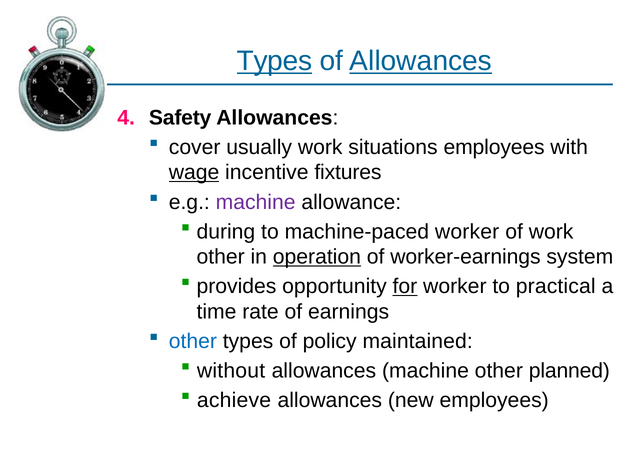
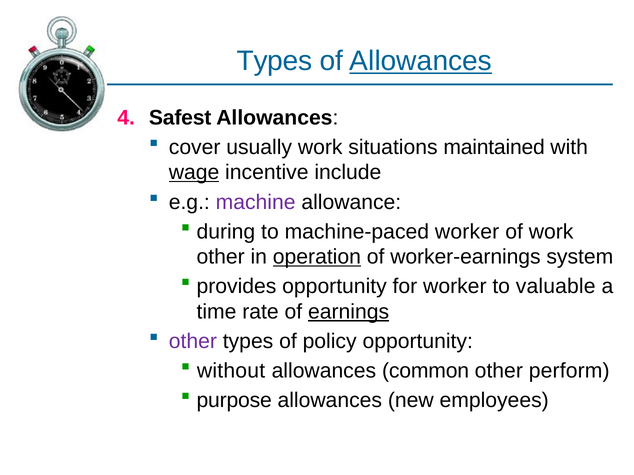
Types at (274, 61) underline: present -> none
Safety: Safety -> Safest
situations employees: employees -> maintained
fixtures: fixtures -> include
for underline: present -> none
practical: practical -> valuable
earnings underline: none -> present
other at (193, 342) colour: blue -> purple
policy maintained: maintained -> opportunity
allowances machine: machine -> common
planned: planned -> perform
achieve: achieve -> purpose
